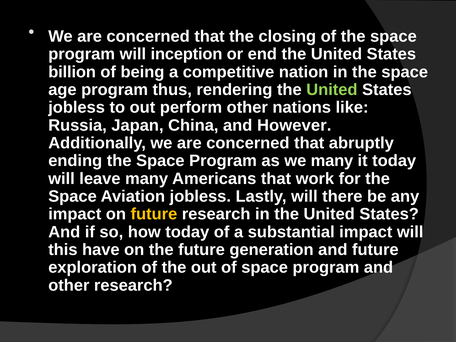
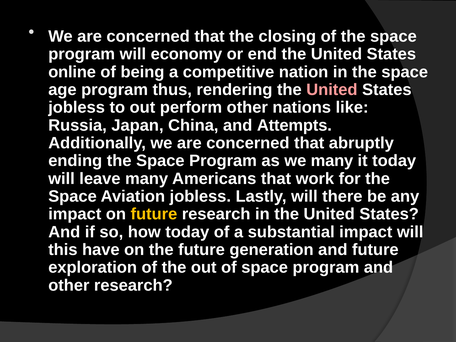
inception: inception -> economy
billion: billion -> online
United at (332, 90) colour: light green -> pink
However: However -> Attempts
